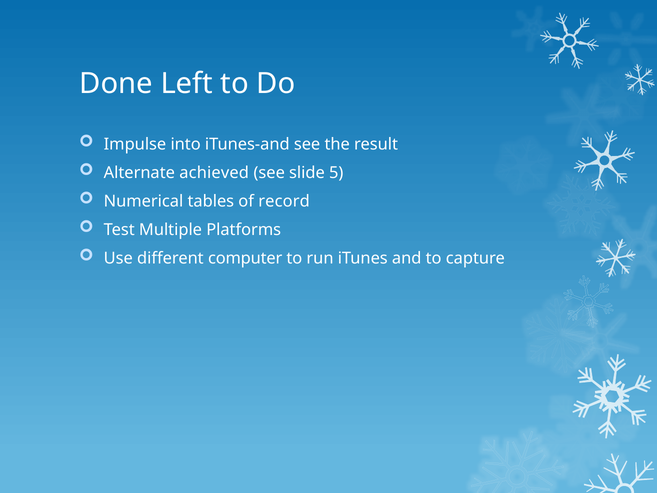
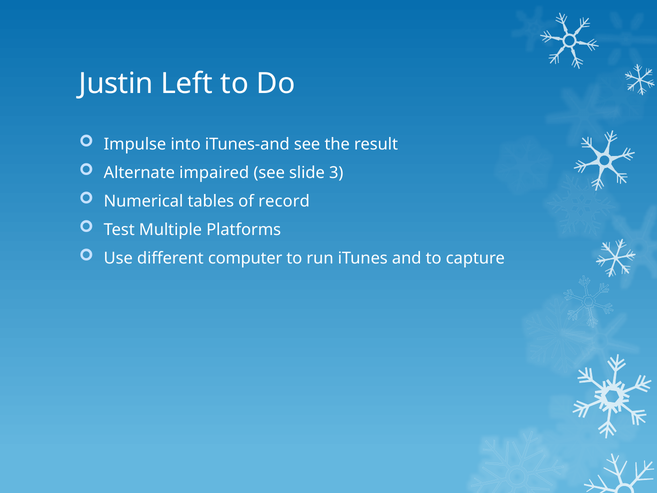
Done: Done -> Justin
achieved: achieved -> impaired
5: 5 -> 3
